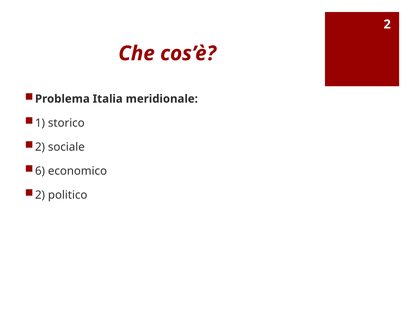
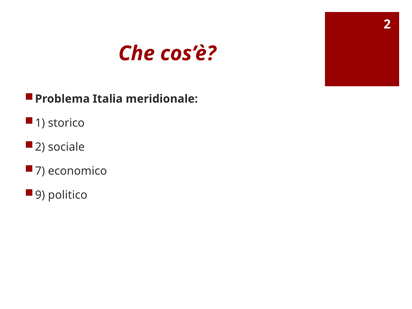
6: 6 -> 7
2 at (40, 195): 2 -> 9
